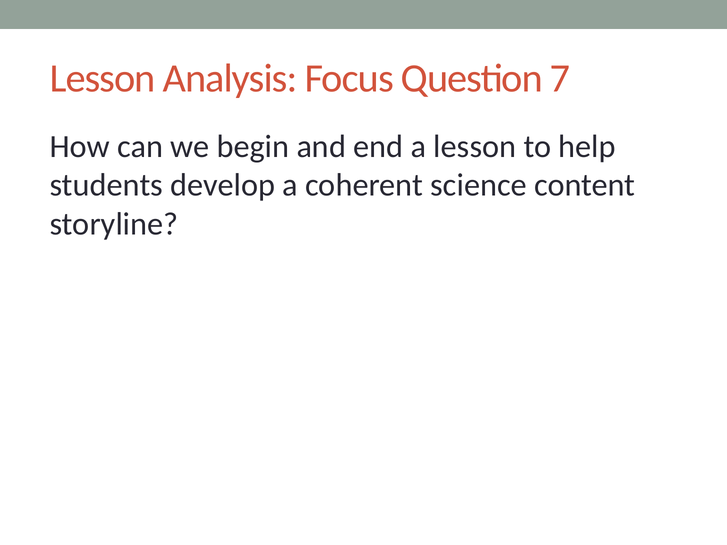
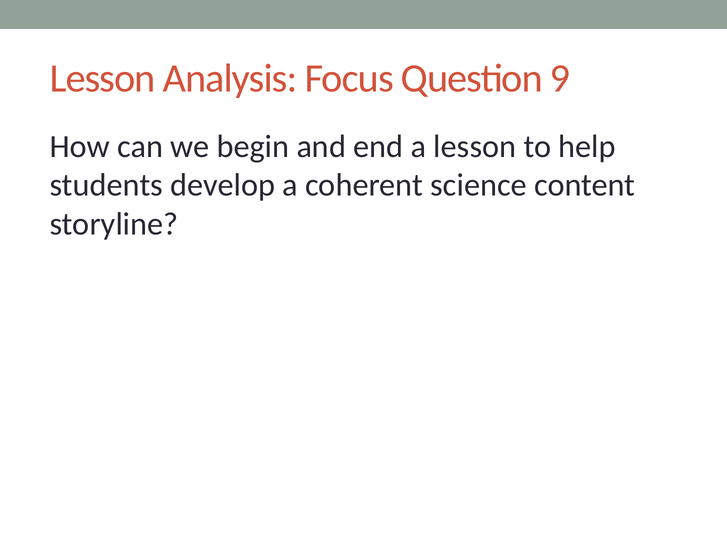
7: 7 -> 9
